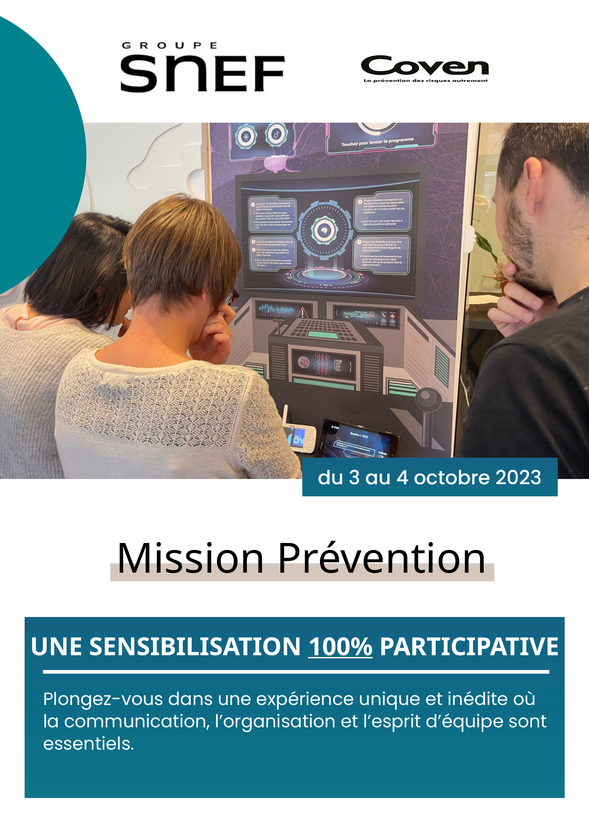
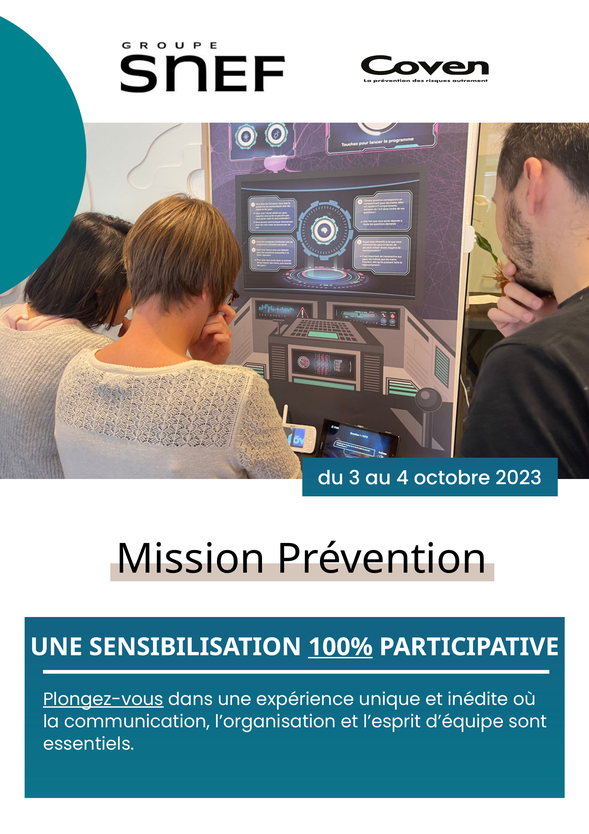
Plongez-vous underline: none -> present
